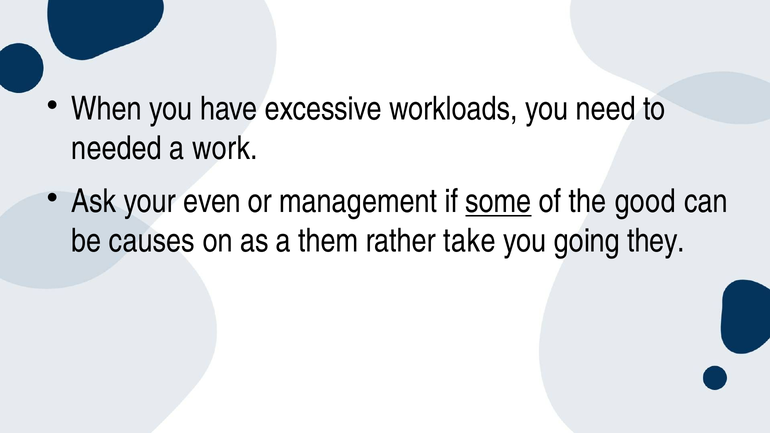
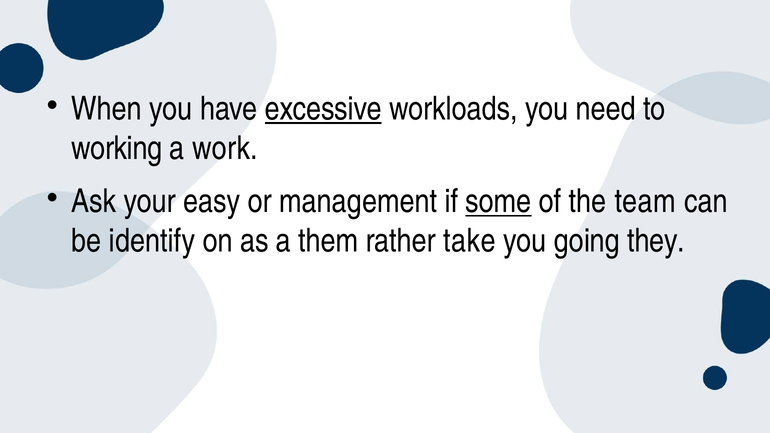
excessive underline: none -> present
needed: needed -> working
even: even -> easy
good: good -> team
causes: causes -> identify
